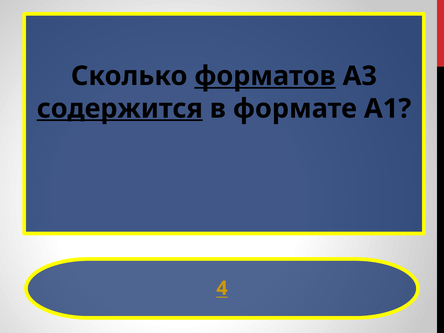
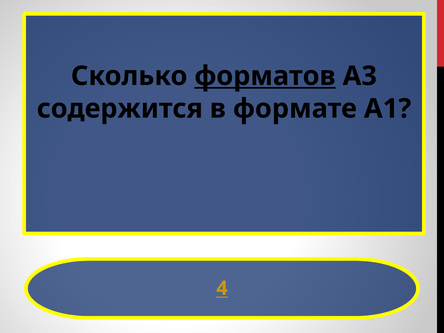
содержится underline: present -> none
